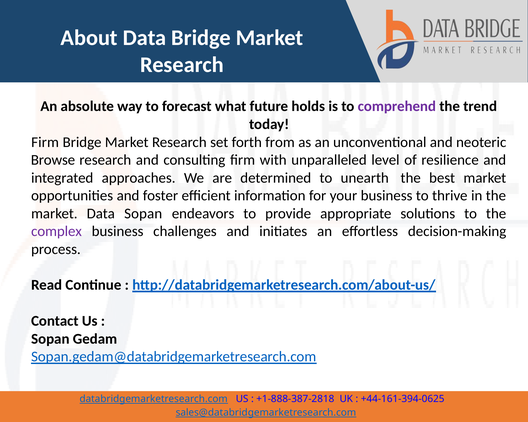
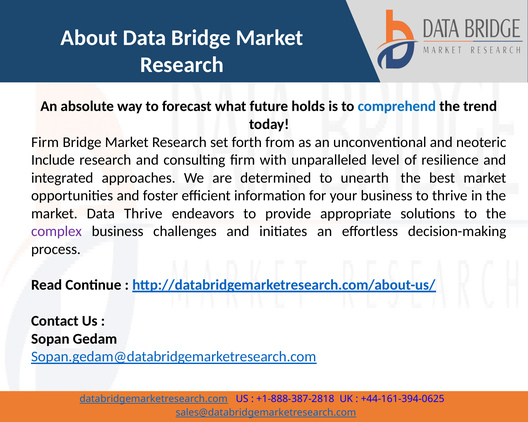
comprehend colour: purple -> blue
Browse: Browse -> Include
Data Sopan: Sopan -> Thrive
